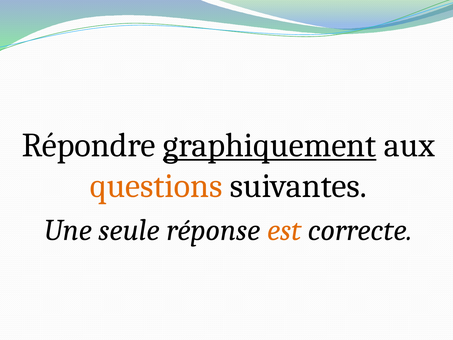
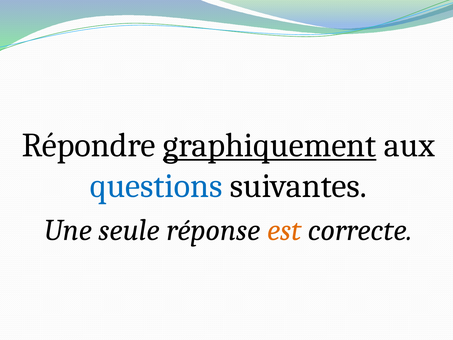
questions colour: orange -> blue
